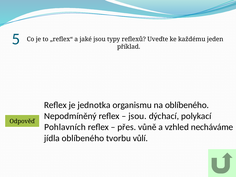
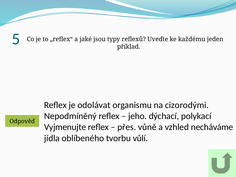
jednotka: jednotka -> odolávat
na oblíbeného: oblíbeného -> cizorodými
jsou at (137, 116): jsou -> jeho
Pohlavních: Pohlavních -> Vyjmenujte
